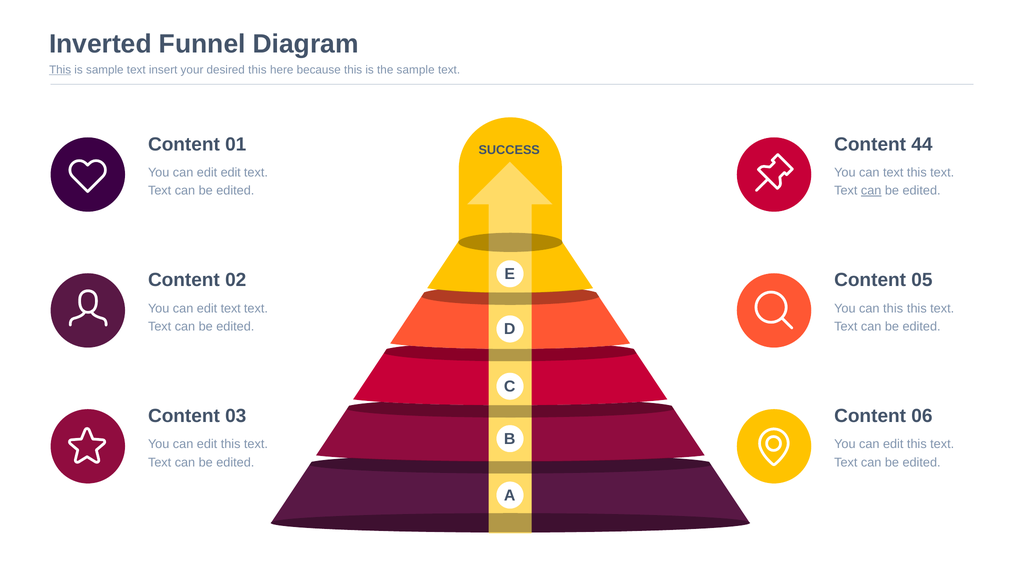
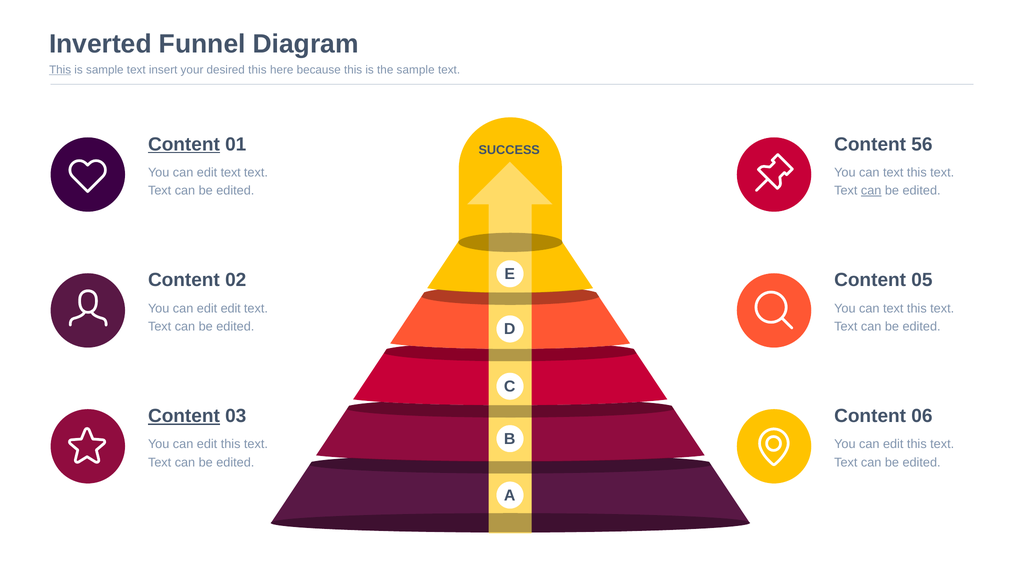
Content at (184, 144) underline: none -> present
44: 44 -> 56
can edit edit: edit -> text
can edit text: text -> edit
this at (893, 309): this -> text
Content at (184, 416) underline: none -> present
